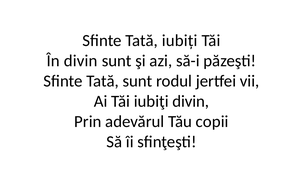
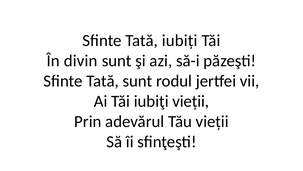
iubiţi divin: divin -> vieții
Tău copii: copii -> vieții
